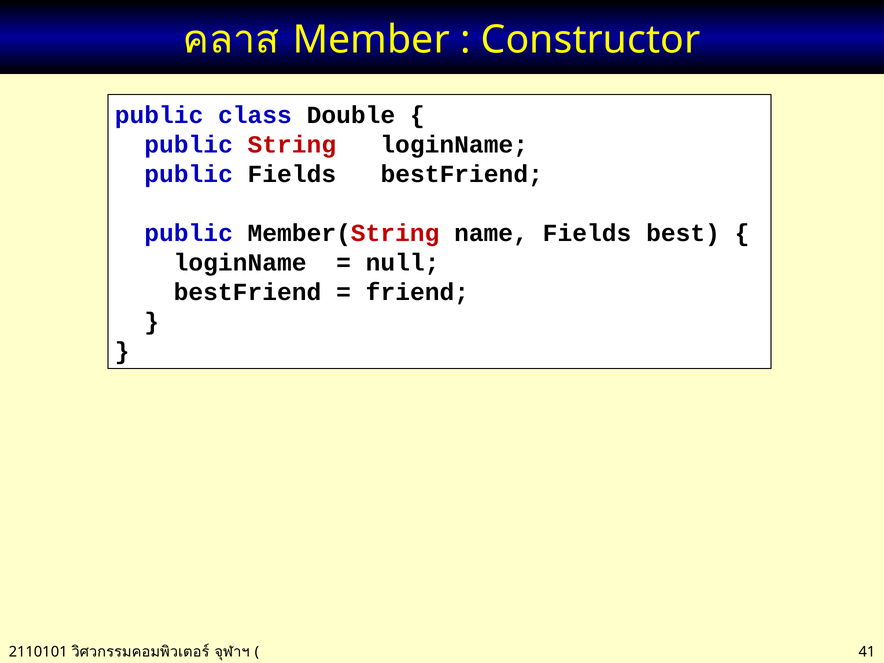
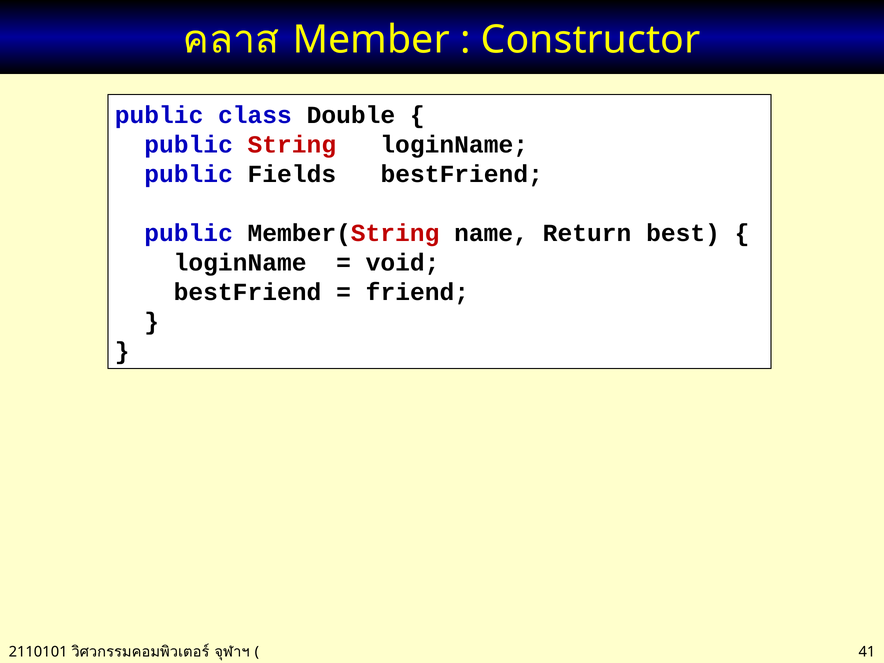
name Fields: Fields -> Return
null: null -> void
